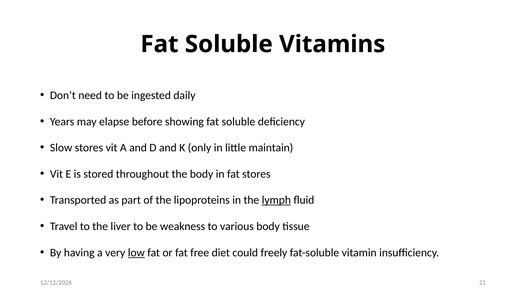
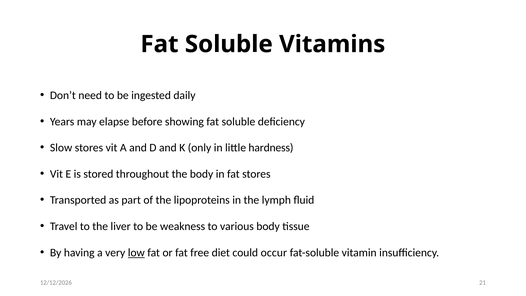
maintain: maintain -> hardness
lymph underline: present -> none
freely: freely -> occur
